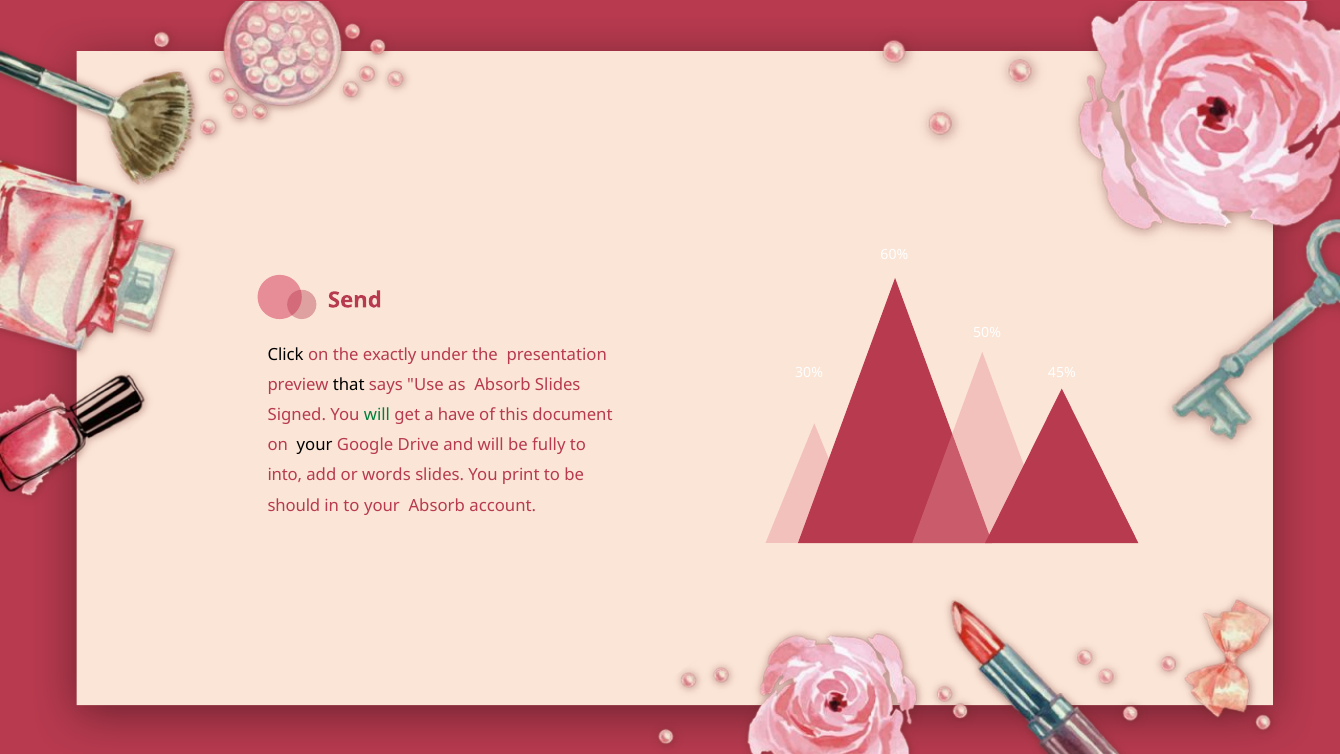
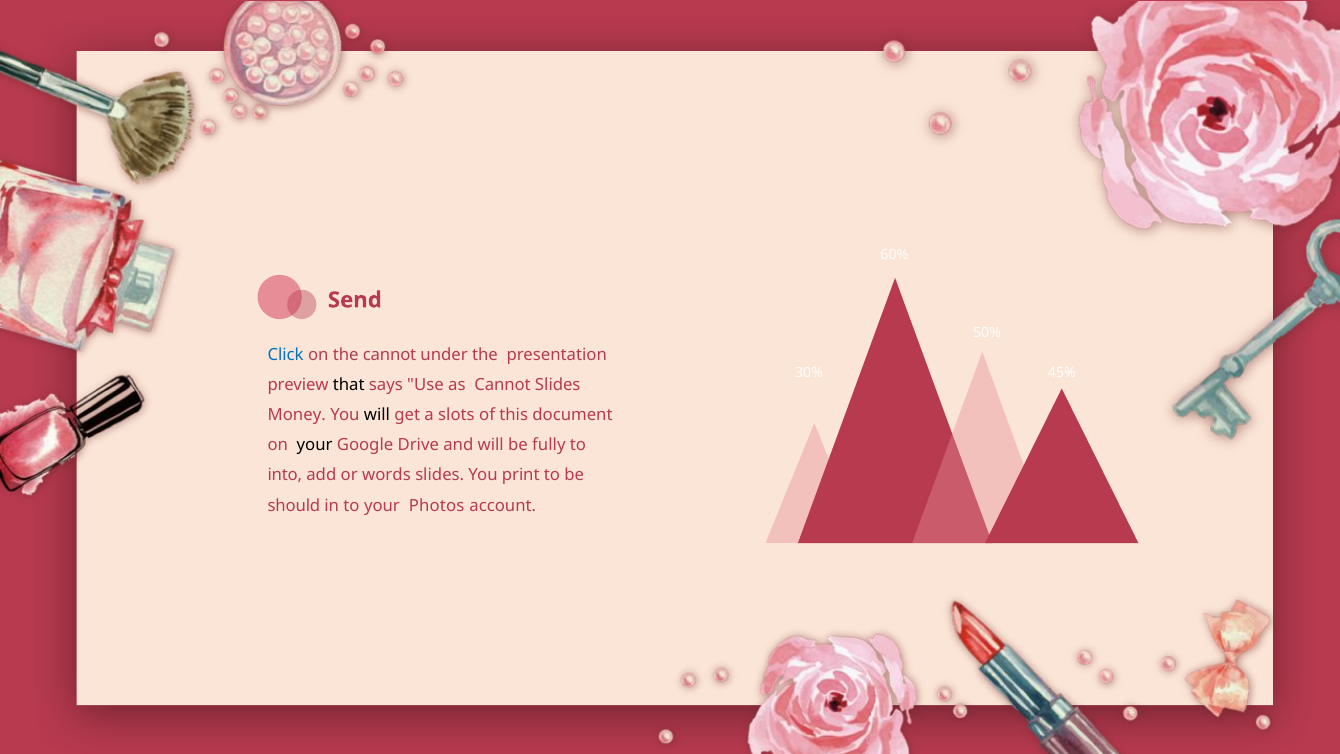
Click colour: black -> blue
the exactly: exactly -> cannot
as Absorb: Absorb -> Cannot
Signed: Signed -> Money
will at (377, 415) colour: green -> black
have: have -> slots
your Absorb: Absorb -> Photos
